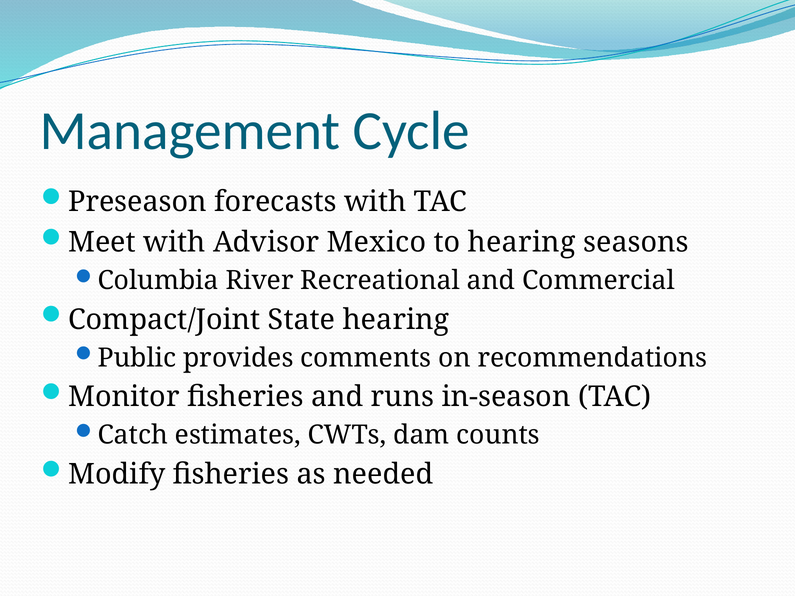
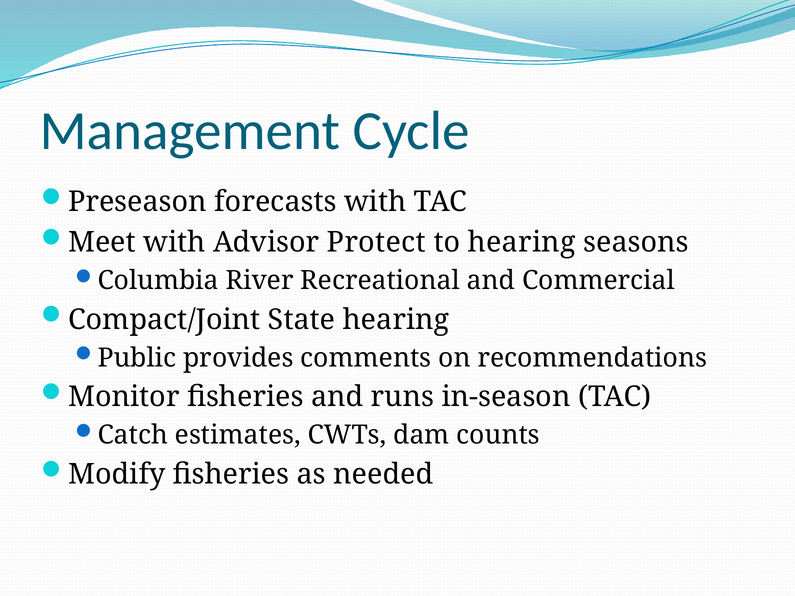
Mexico: Mexico -> Protect
